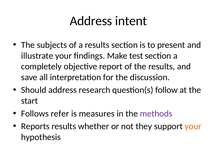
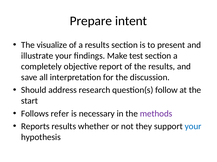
Address at (91, 21): Address -> Prepare
subjects: subjects -> visualize
measures: measures -> necessary
your at (193, 127) colour: orange -> blue
